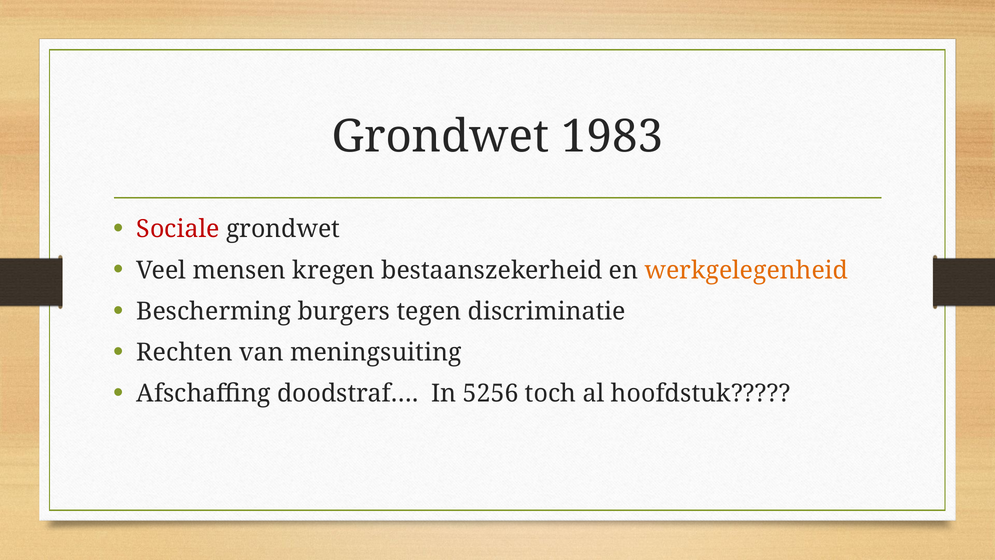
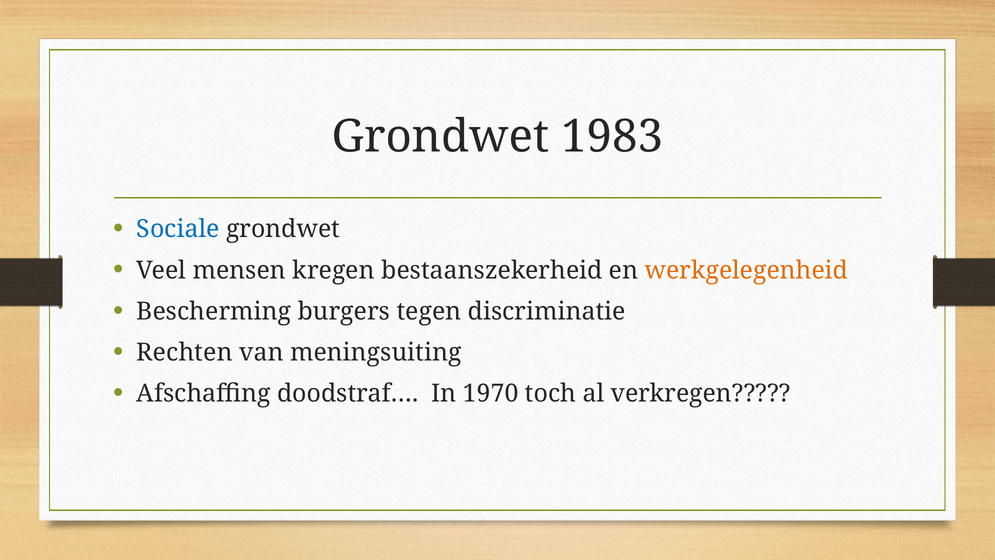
Sociale colour: red -> blue
5256: 5256 -> 1970
hoofdstuk: hoofdstuk -> verkregen
